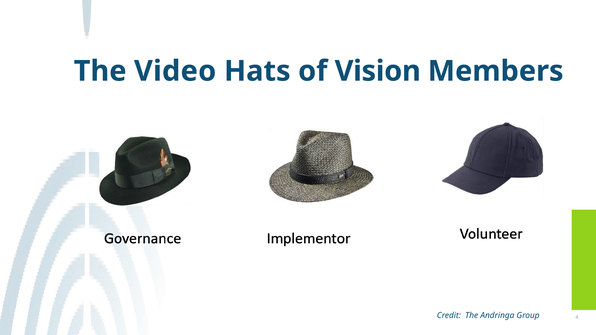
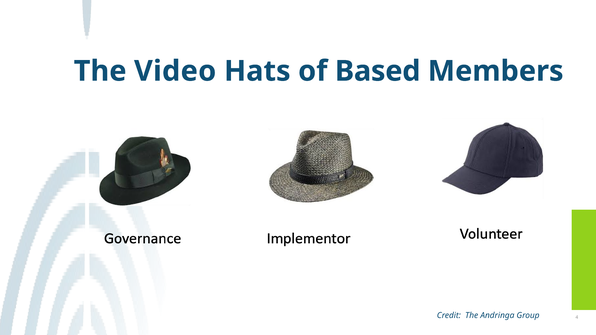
Vision: Vision -> Based
